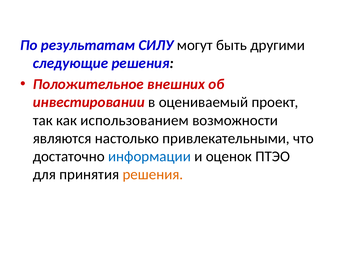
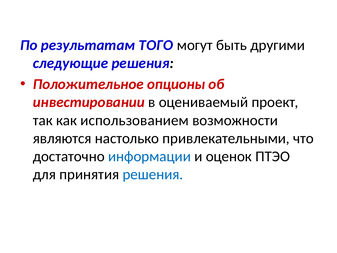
СИЛУ: СИЛУ -> ТОГО
внешних: внешних -> опционы
решения at (153, 174) colour: orange -> blue
